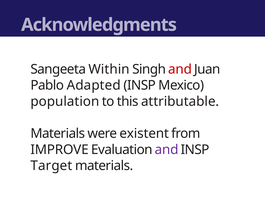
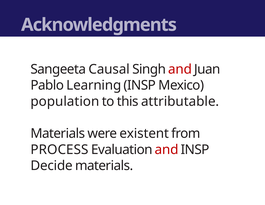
Within: Within -> Causal
Adapted: Adapted -> Learning
IMPROVE: IMPROVE -> PROCESS
and at (167, 149) colour: purple -> red
Target: Target -> Decide
